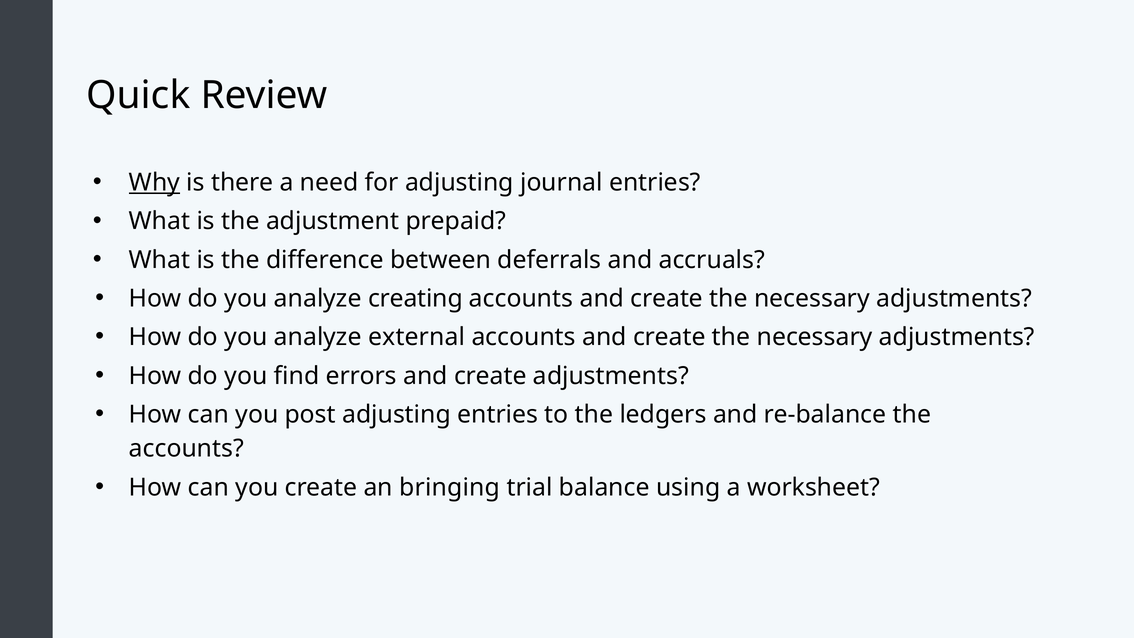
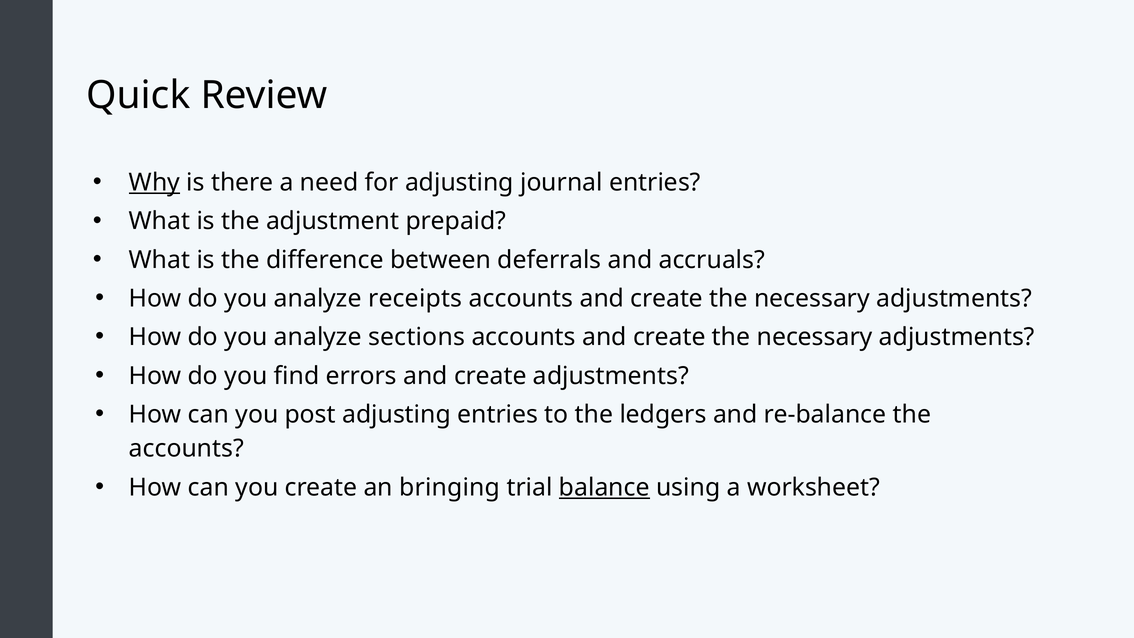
creating: creating -> receipts
external: external -> sections
balance underline: none -> present
